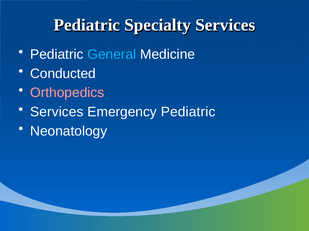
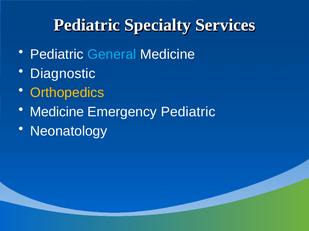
Conducted: Conducted -> Diagnostic
Orthopedics colour: pink -> yellow
Services at (57, 112): Services -> Medicine
